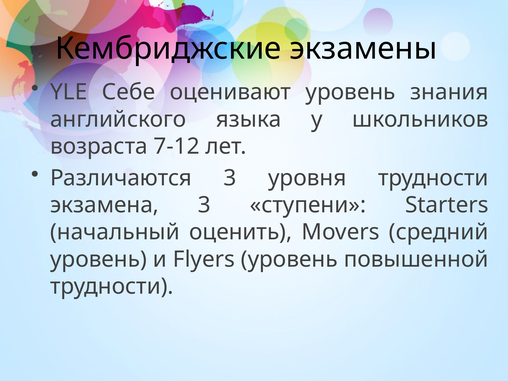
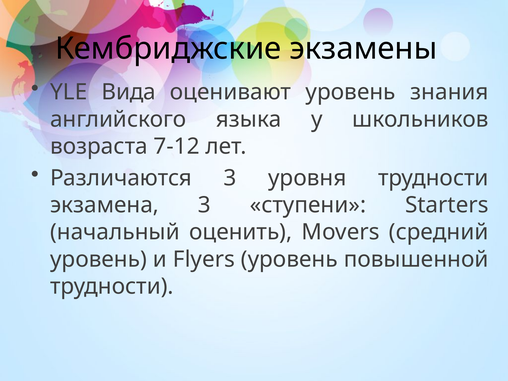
Себе: Себе -> Вида
